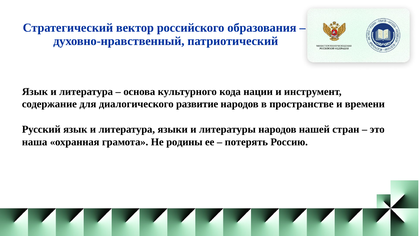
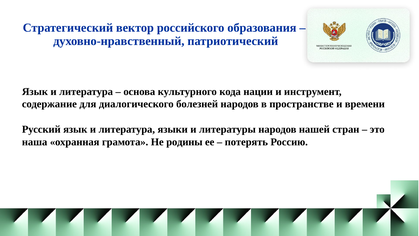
развитие: развитие -> болезней
